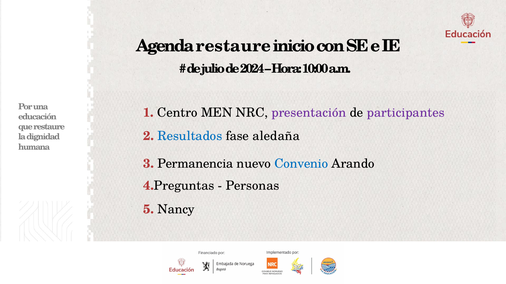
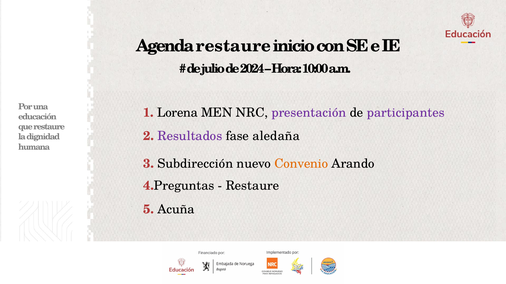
Centro: Centro -> Lorena
Resultados colour: blue -> purple
Permanencia: Permanencia -> Subdirección
Convenio colour: blue -> orange
Personas at (253, 186): Personas -> Restaure
Nancy: Nancy -> Acuña
